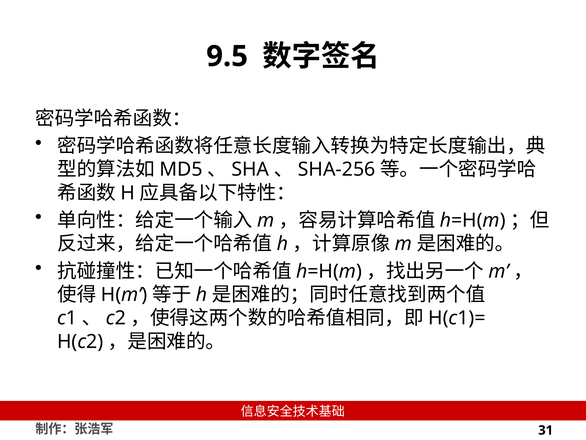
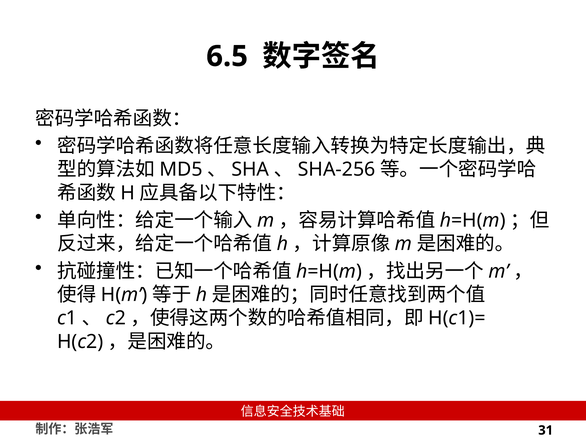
9.5: 9.5 -> 6.5
